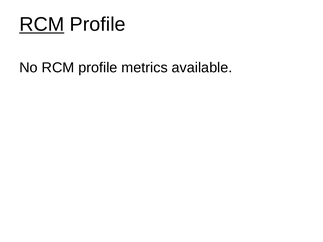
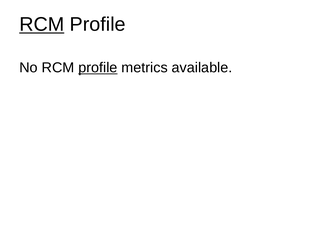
profile at (98, 68) underline: none -> present
